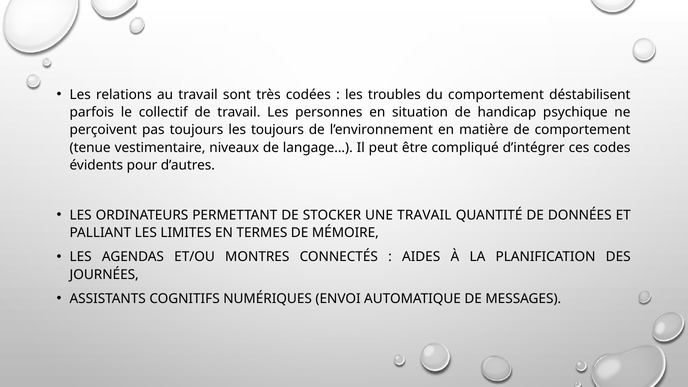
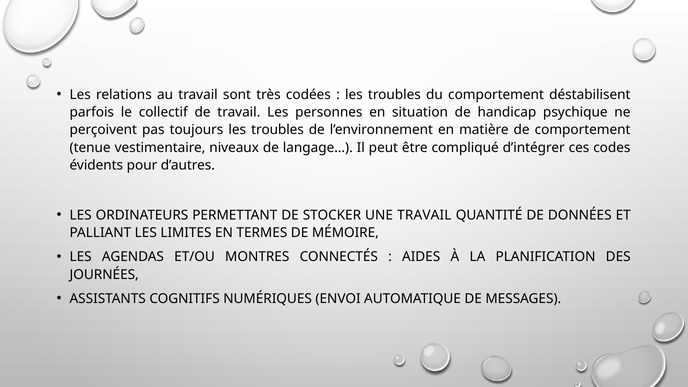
toujours les toujours: toujours -> troubles
